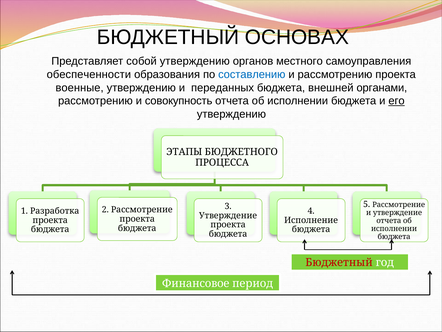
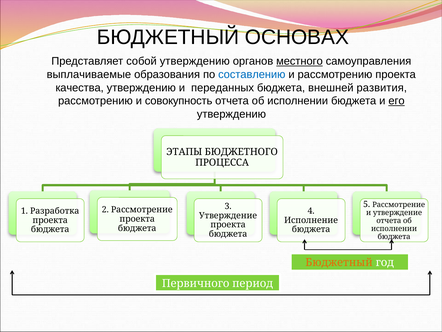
местного underline: none -> present
обеспеченности: обеспеченности -> выплачиваемые
военные: военные -> качества
органами: органами -> развития
Бюджетный at (339, 262) colour: red -> orange
Финансовое: Финансовое -> Первичного
